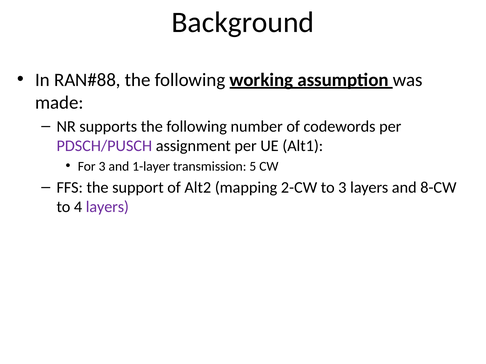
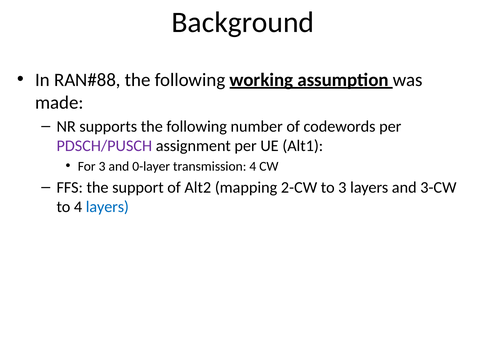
1-layer: 1-layer -> 0-layer
transmission 5: 5 -> 4
8-CW: 8-CW -> 3-CW
layers at (107, 207) colour: purple -> blue
